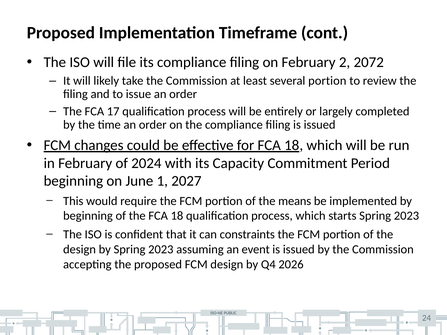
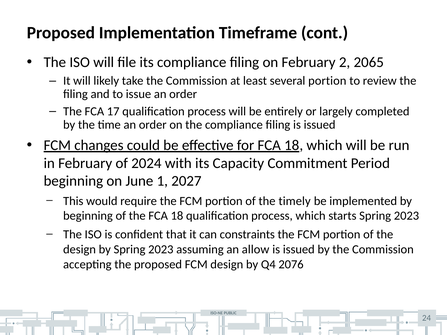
2072: 2072 -> 2065
means: means -> timely
event: event -> allow
2026: 2026 -> 2076
